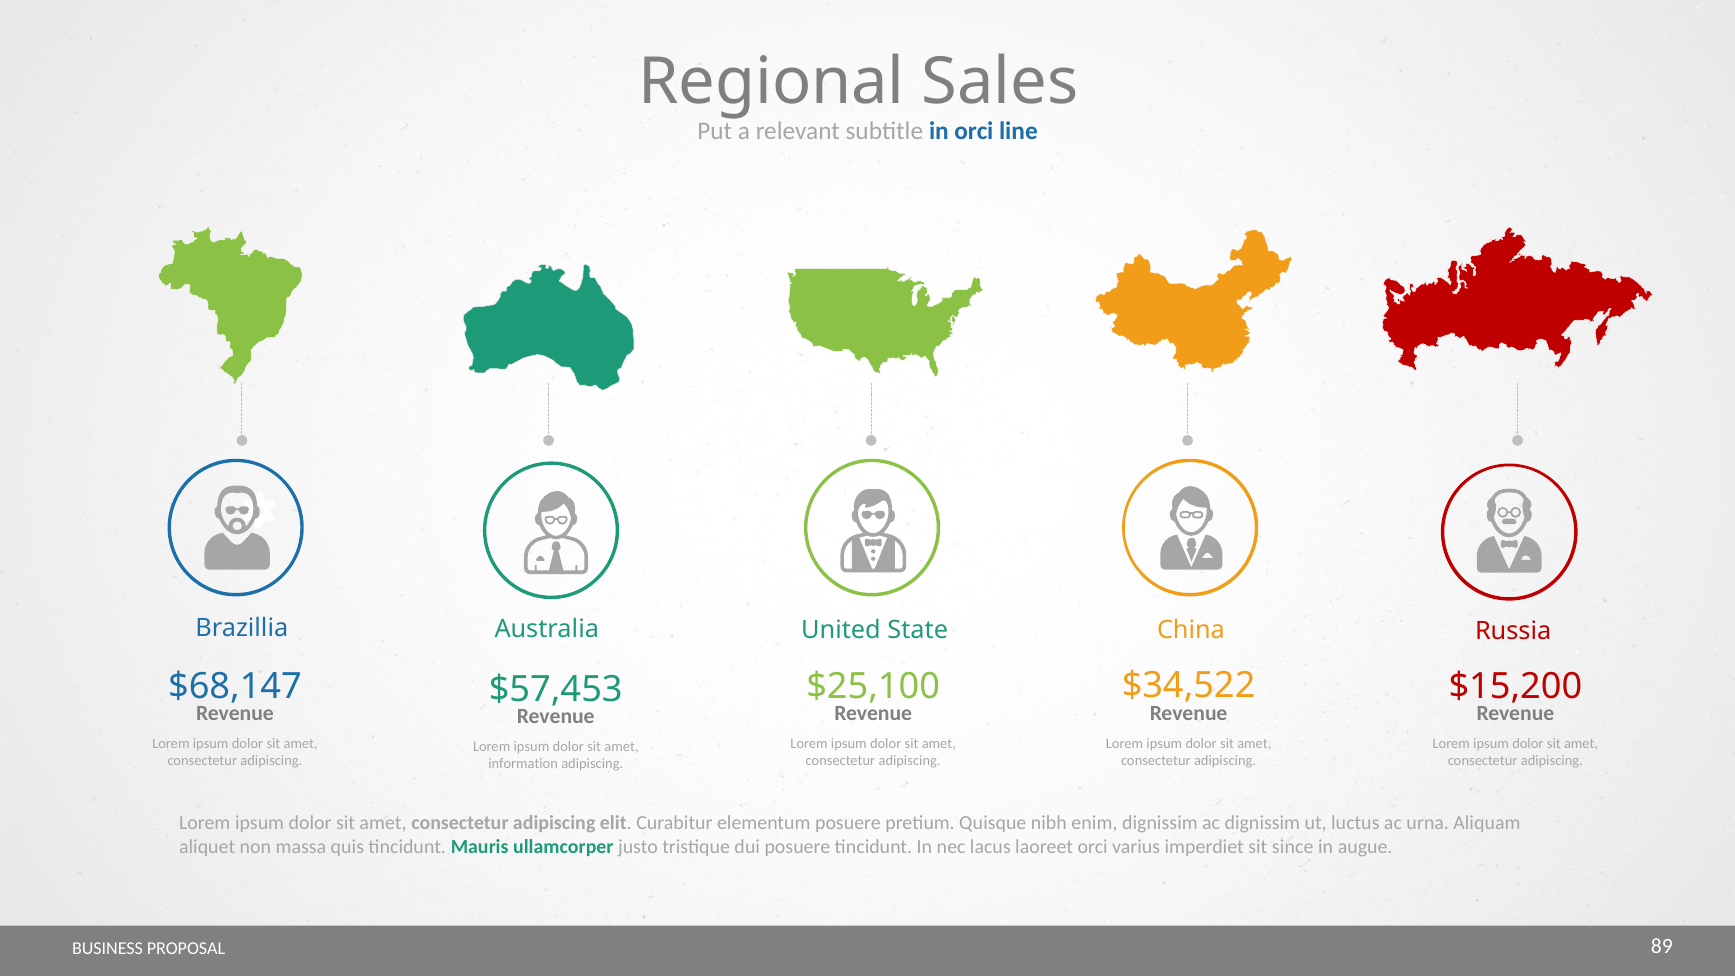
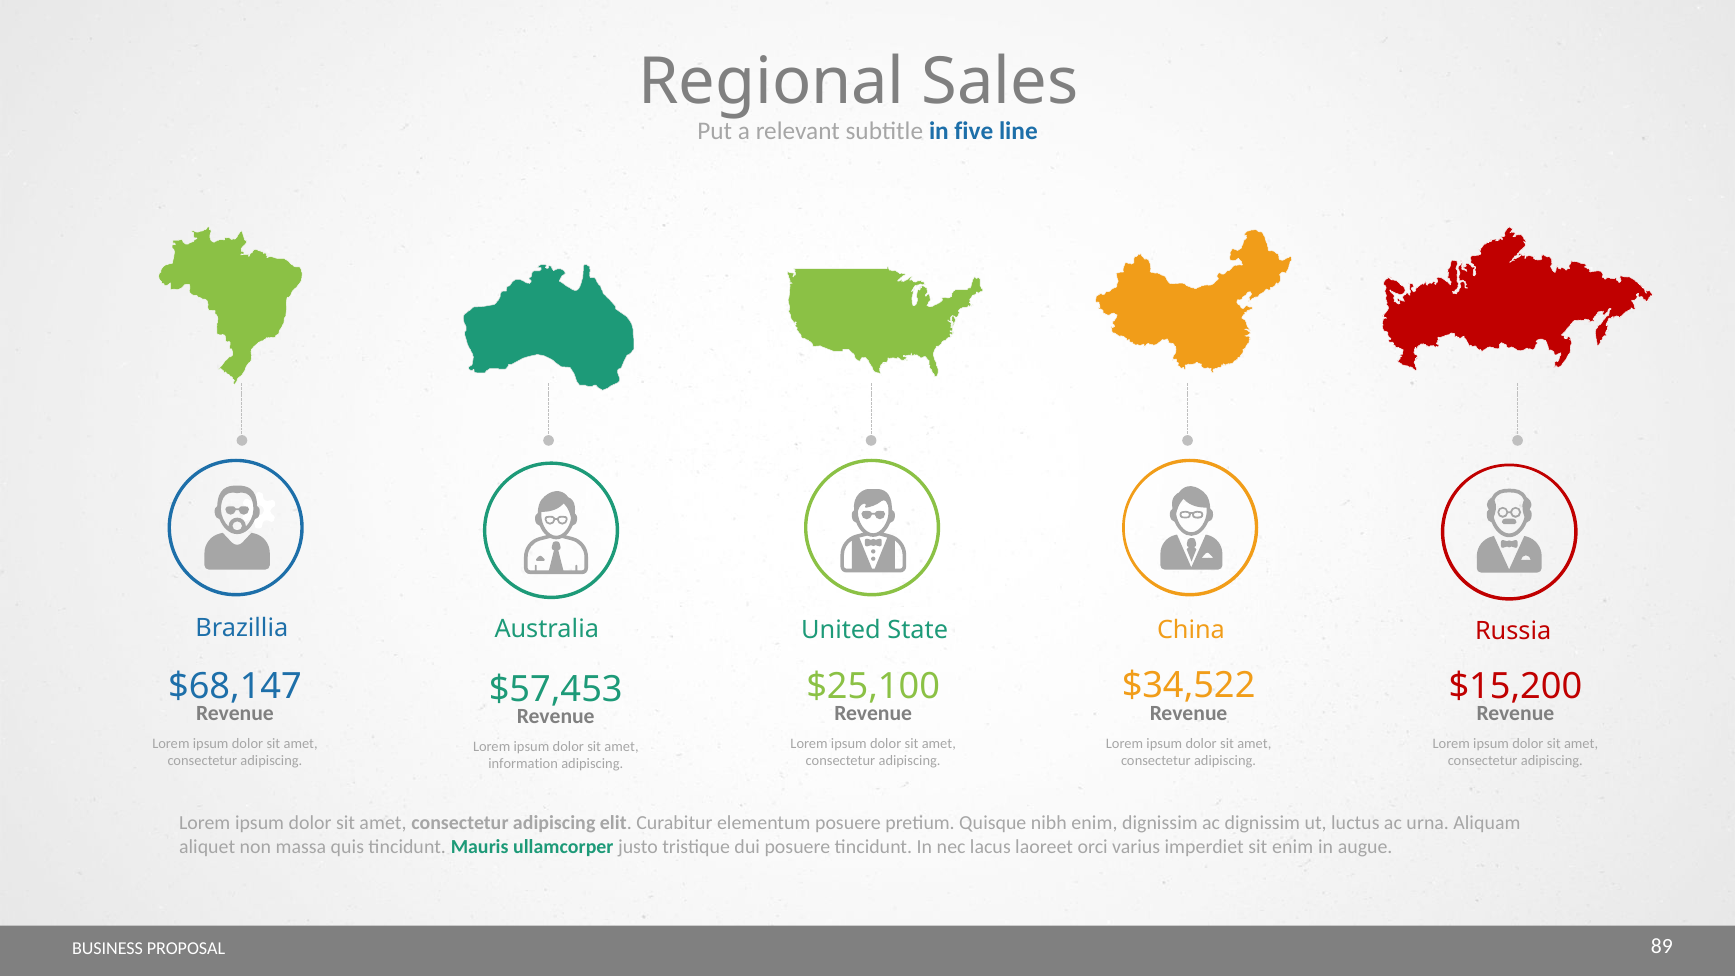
in orci: orci -> five
sit since: since -> enim
